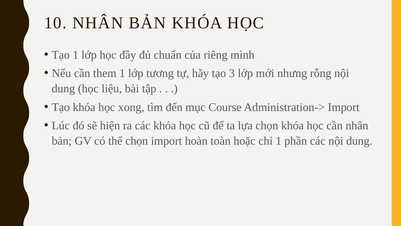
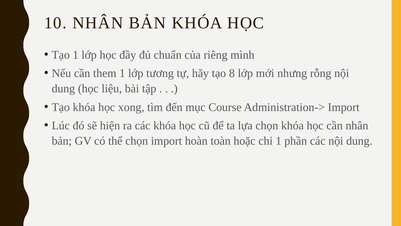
3: 3 -> 8
